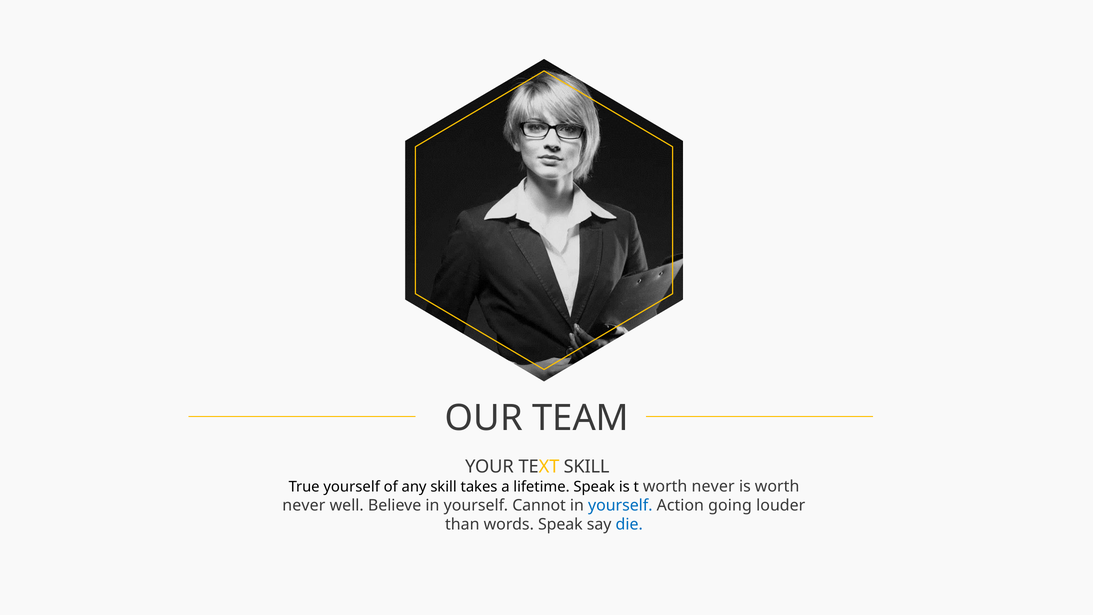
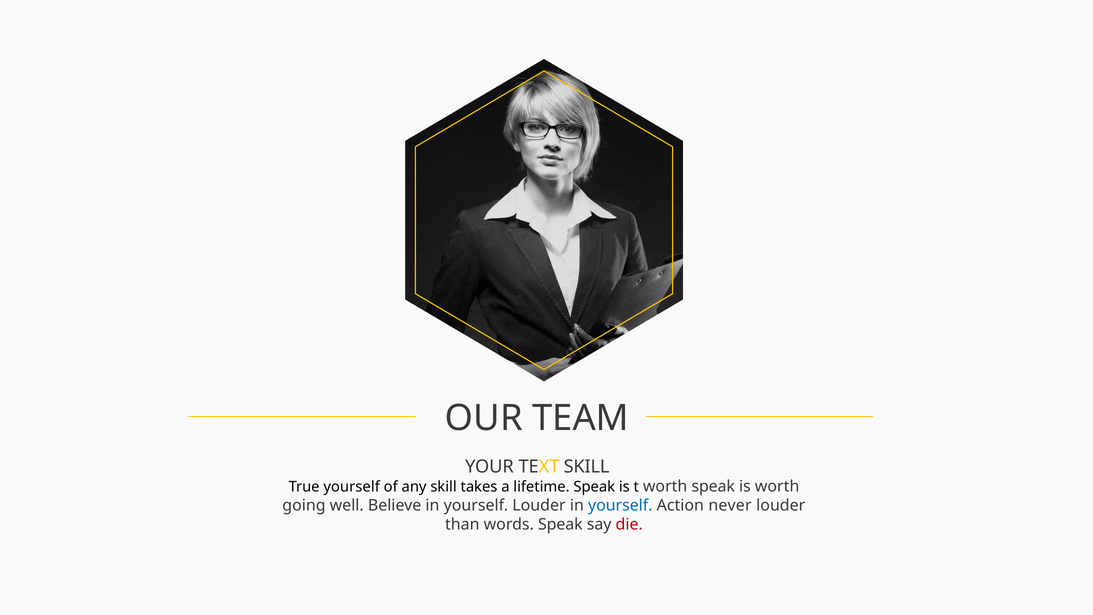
t worth never: never -> speak
never at (304, 505): never -> going
yourself Cannot: Cannot -> Louder
going: going -> never
die colour: blue -> red
